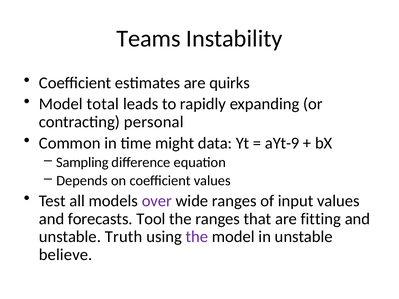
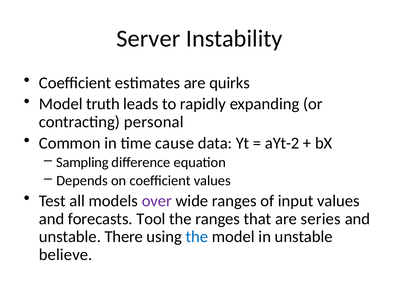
Teams: Teams -> Server
total: total -> truth
might: might -> cause
aYt-9: aYt-9 -> aYt-2
fitting: fitting -> series
Truth: Truth -> There
the at (197, 237) colour: purple -> blue
